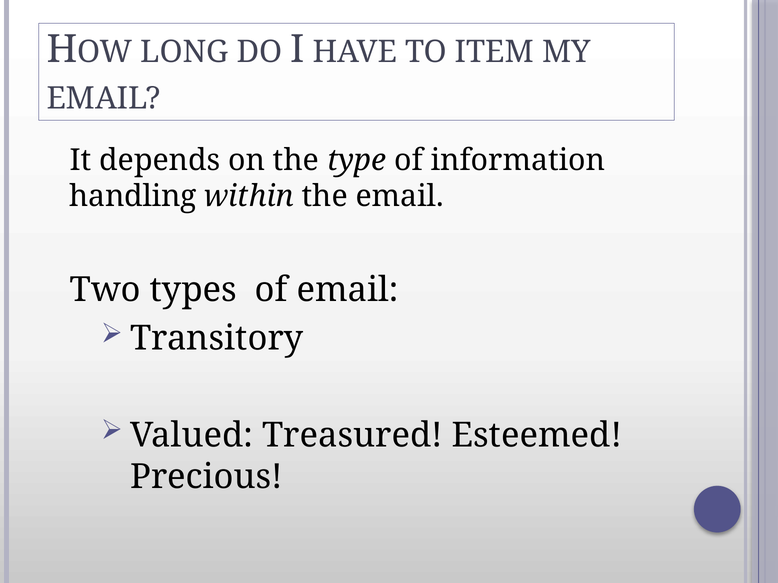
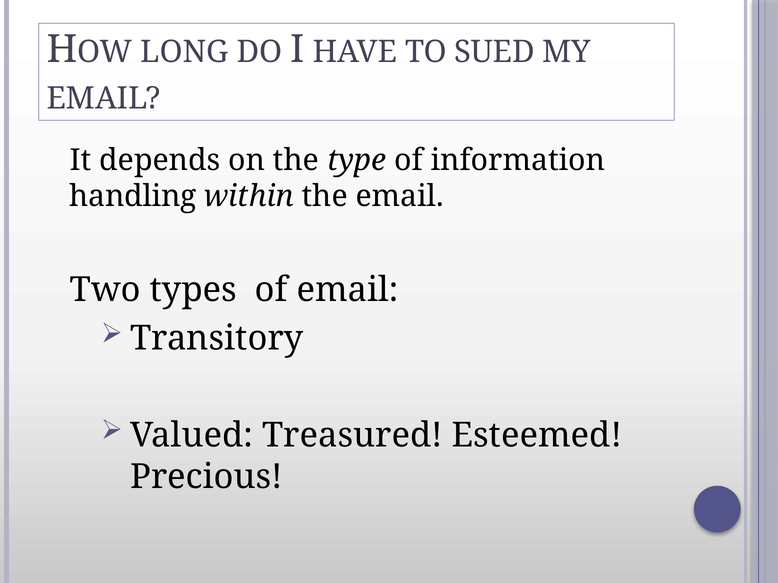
ITEM: ITEM -> SUED
